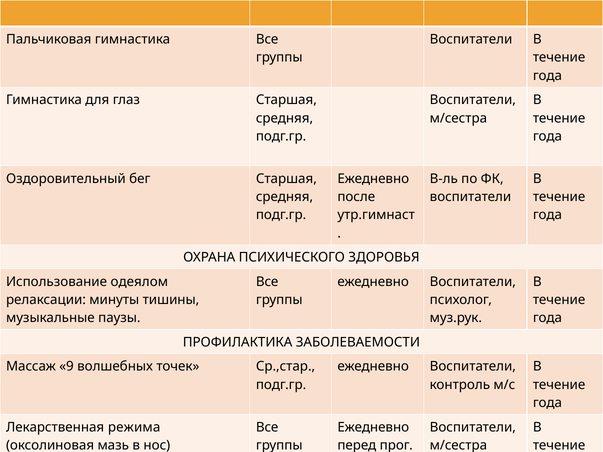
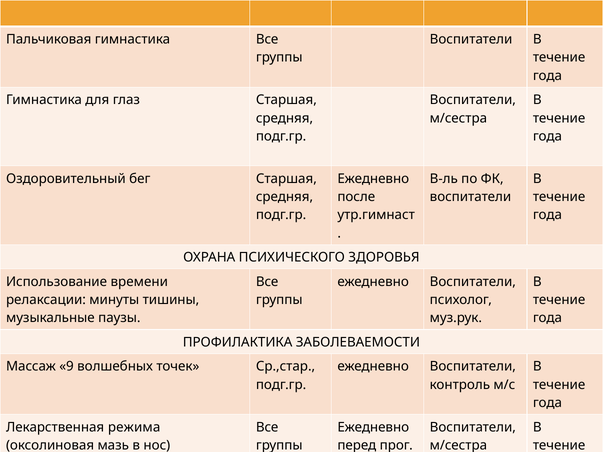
одеялом: одеялом -> времени
